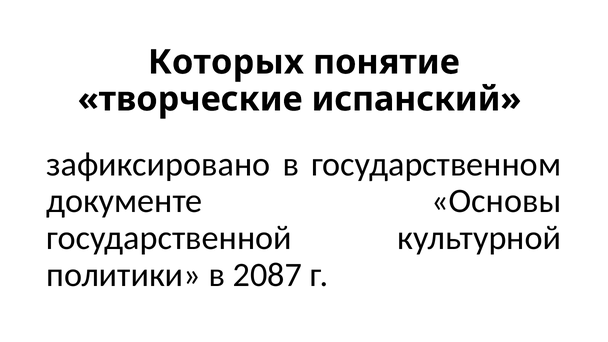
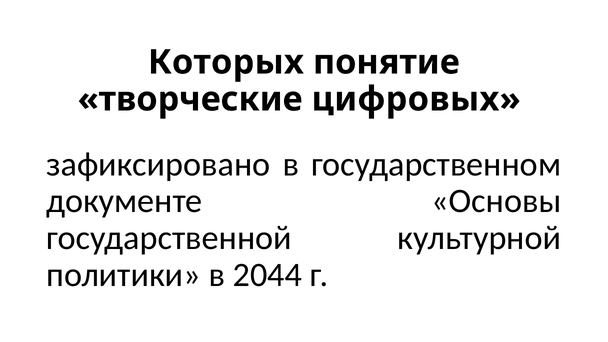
испанский: испанский -> цифровых
2087: 2087 -> 2044
